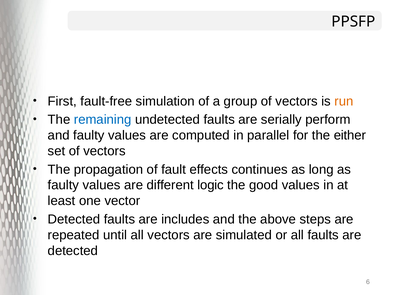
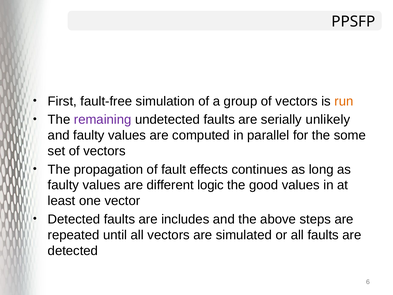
remaining colour: blue -> purple
perform: perform -> unlikely
either: either -> some
